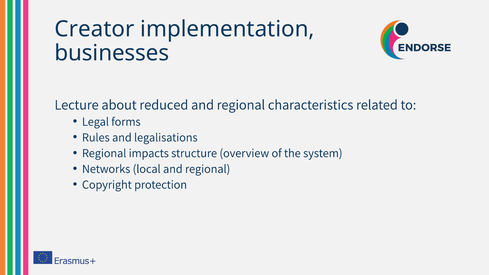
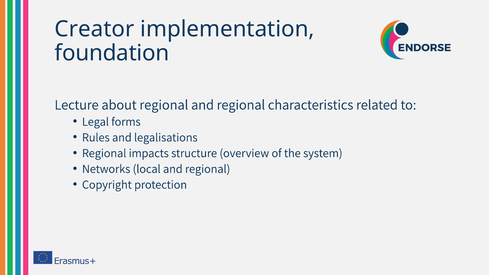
businesses: businesses -> foundation
about reduced: reduced -> regional
